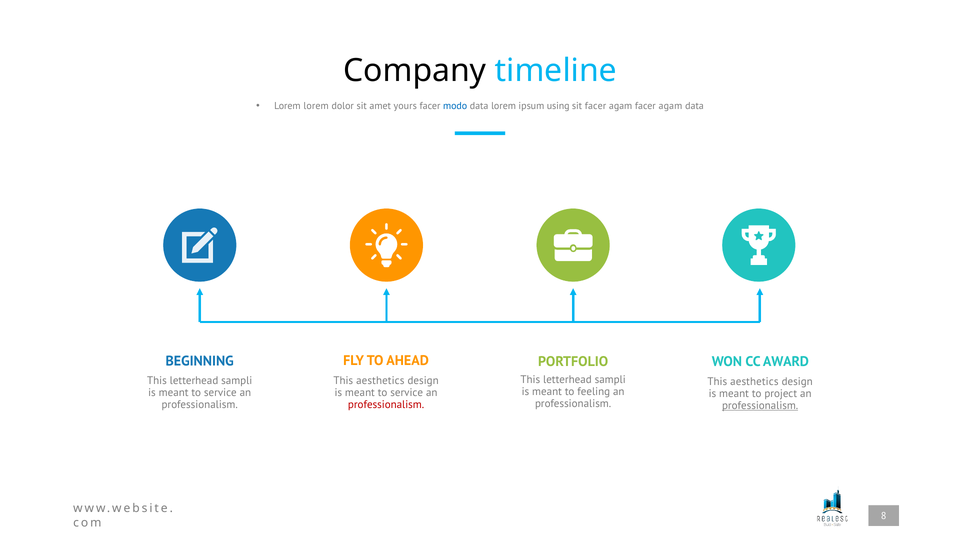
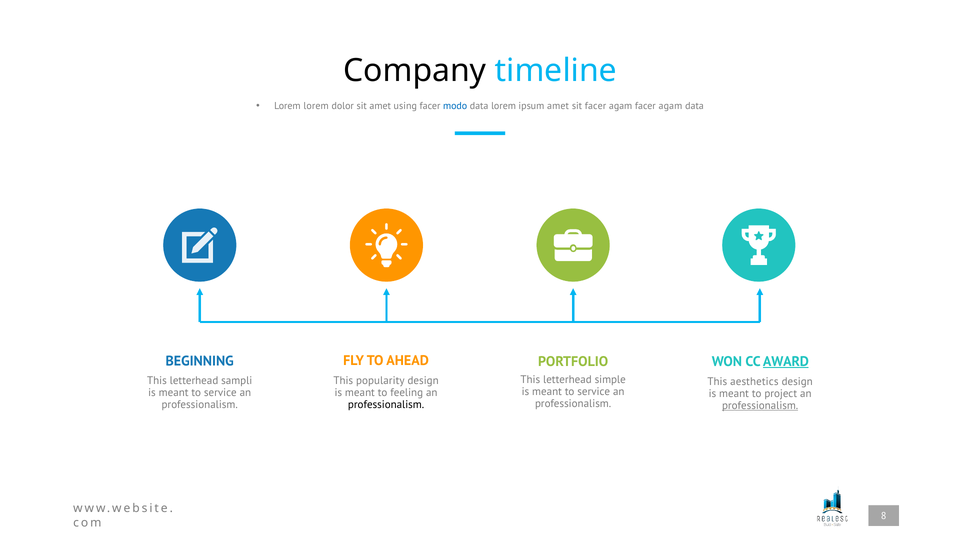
yours: yours -> using
ipsum using: using -> amet
AWARD underline: none -> present
sampli at (610, 380): sampli -> simple
aesthetics at (380, 381): aesthetics -> popularity
feeling at (594, 392): feeling -> service
service at (407, 393): service -> feeling
professionalism at (386, 405) colour: red -> black
